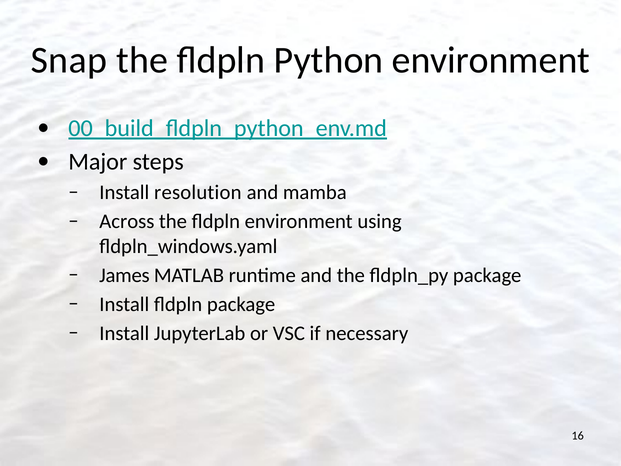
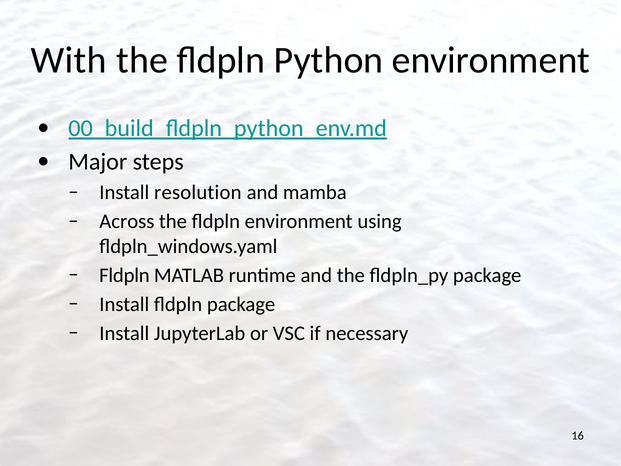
Snap: Snap -> With
James at (124, 275): James -> Fldpln
